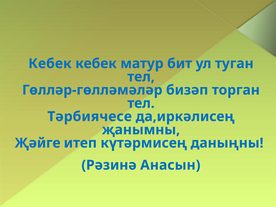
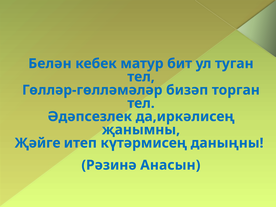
Кебек at (50, 64): Кебек -> Белән
Тәрбиячесе: Тәрбиячесе -> Әдәпсезлек
